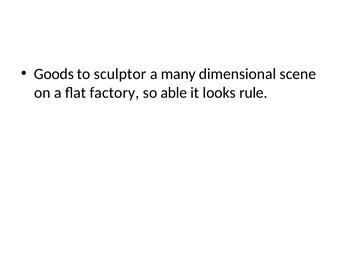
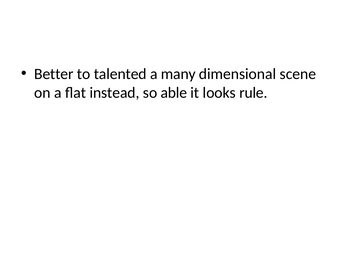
Goods: Goods -> Better
sculptor: sculptor -> talented
factory: factory -> instead
